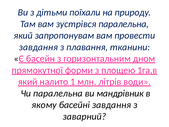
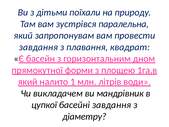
тканини: тканини -> квадрат
Чи паралельна: паралельна -> викладачем
якому: якому -> цупкої
заварний: заварний -> діаметру
